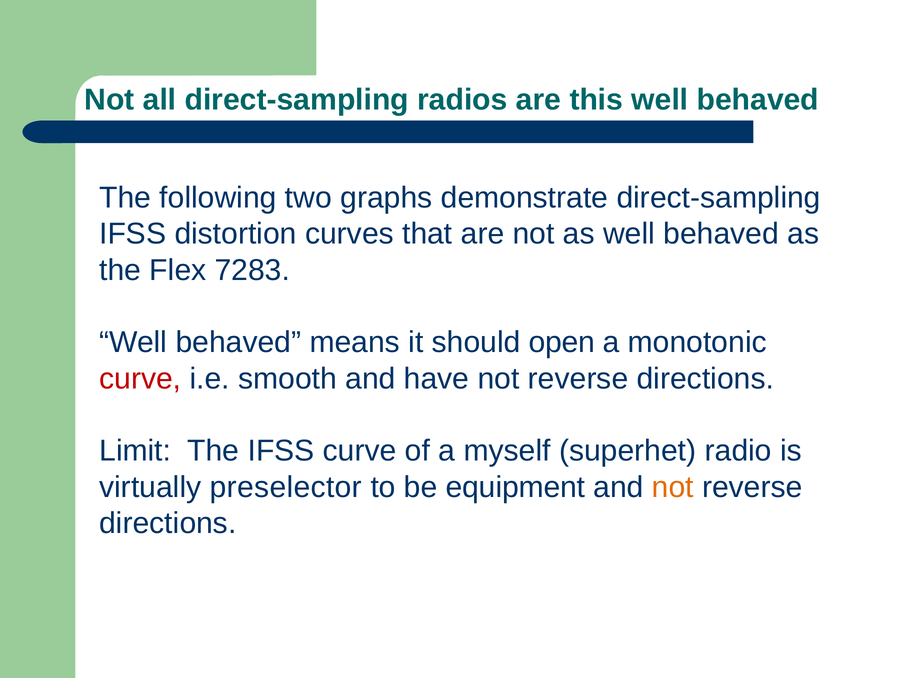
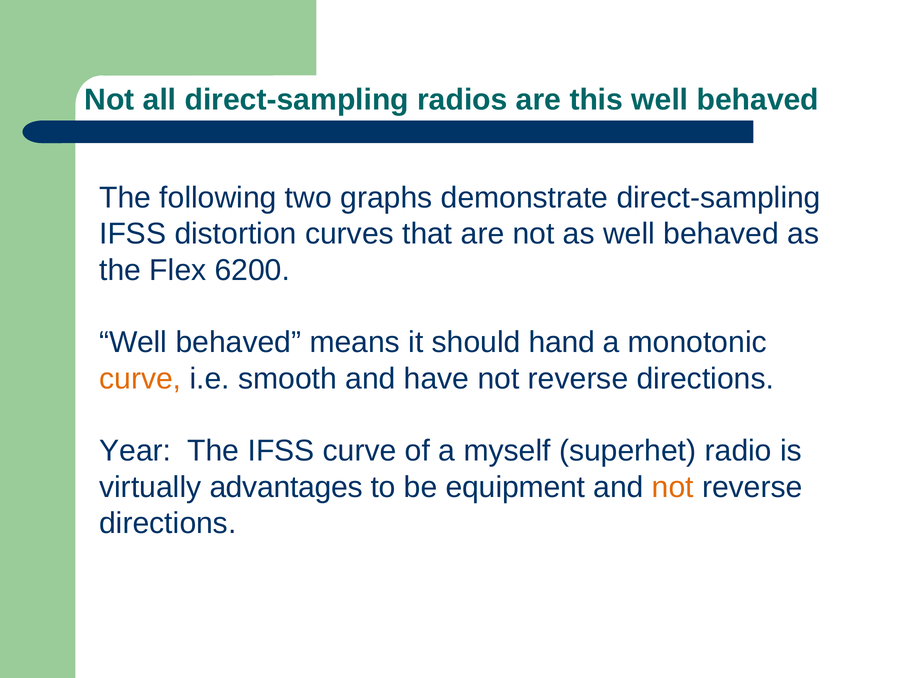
7283: 7283 -> 6200
open: open -> hand
curve at (140, 379) colour: red -> orange
Limit: Limit -> Year
preselector: preselector -> advantages
